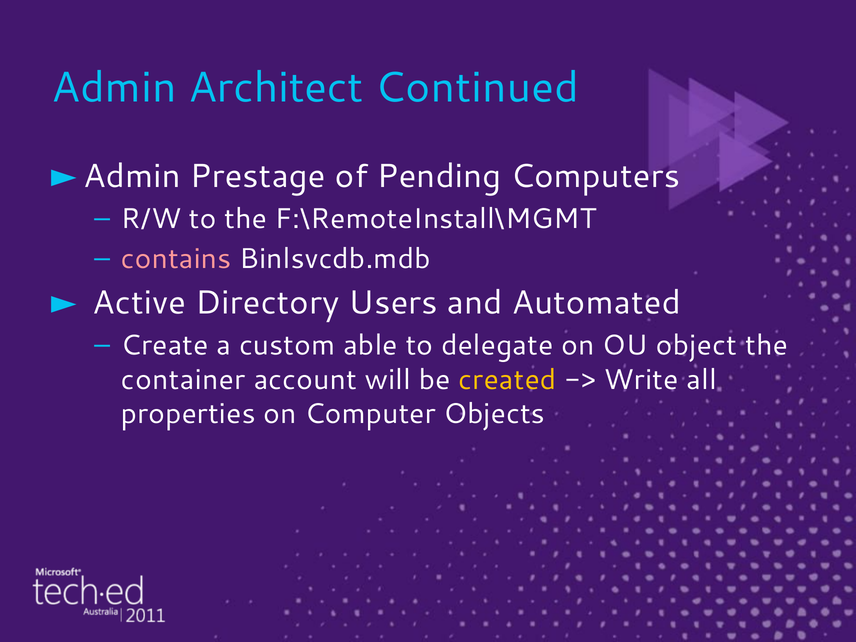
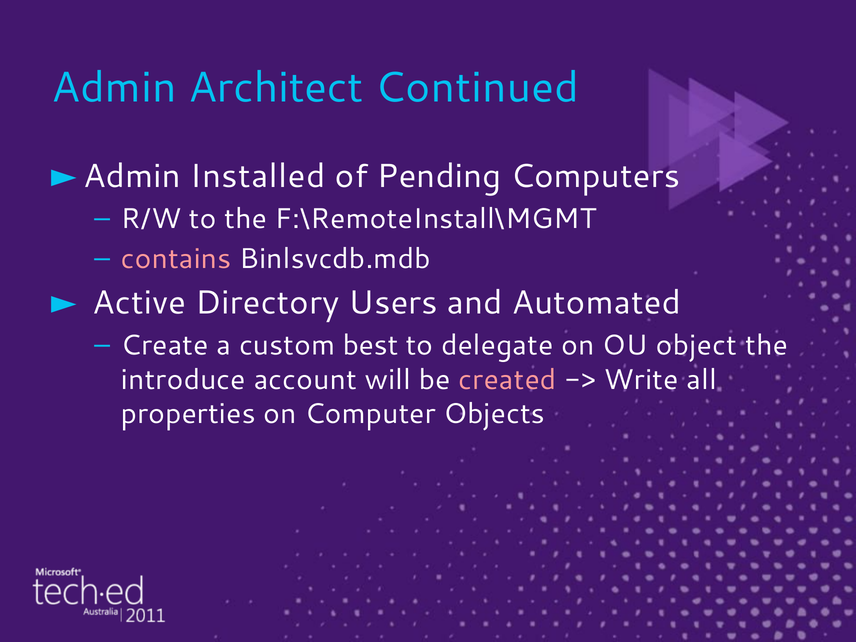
Prestage: Prestage -> Installed
able: able -> best
container: container -> introduce
created colour: yellow -> pink
